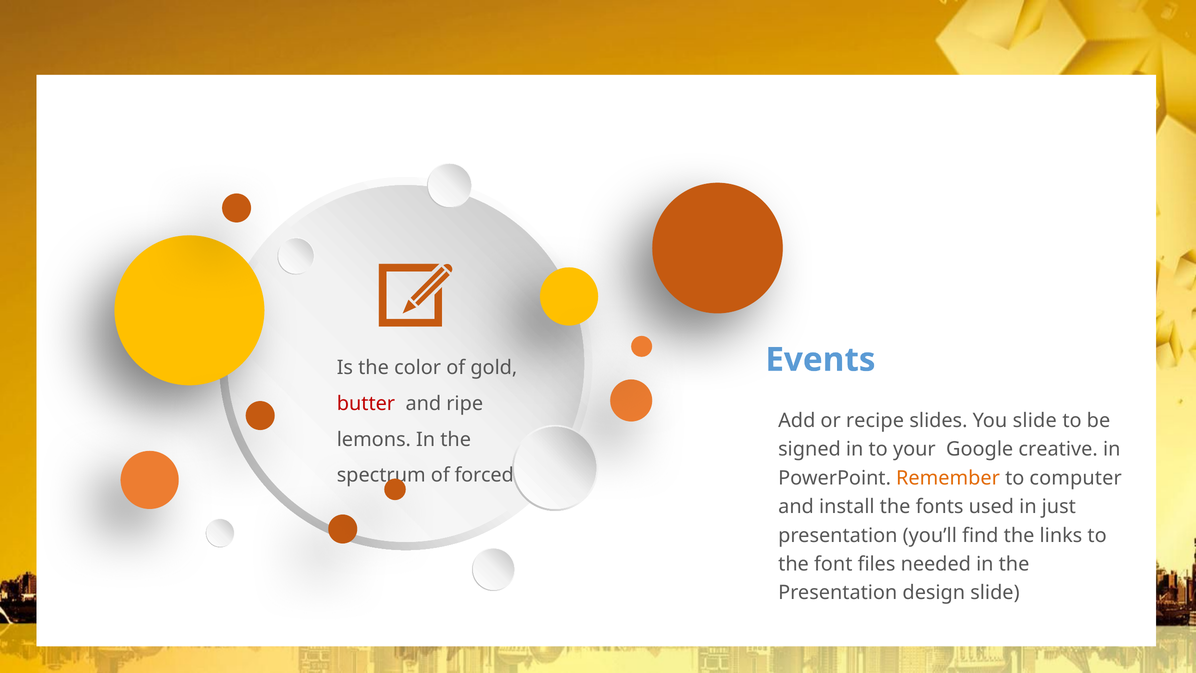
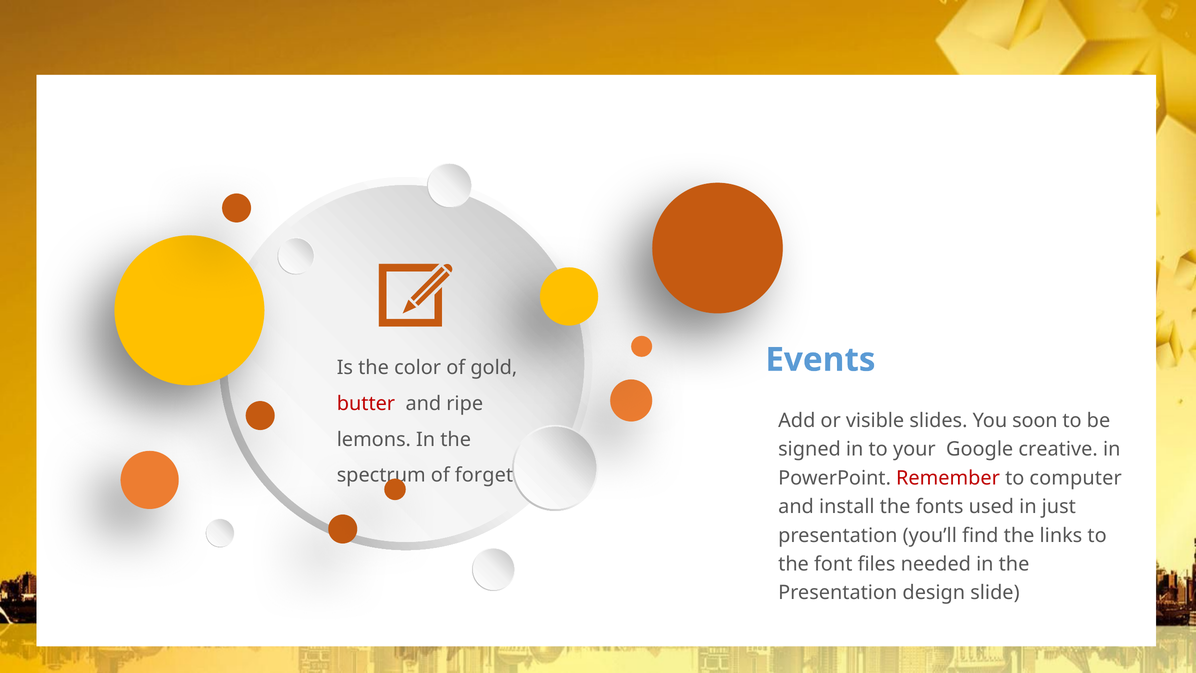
recipe: recipe -> visible
You slide: slide -> soon
forced: forced -> forget
Remember colour: orange -> red
